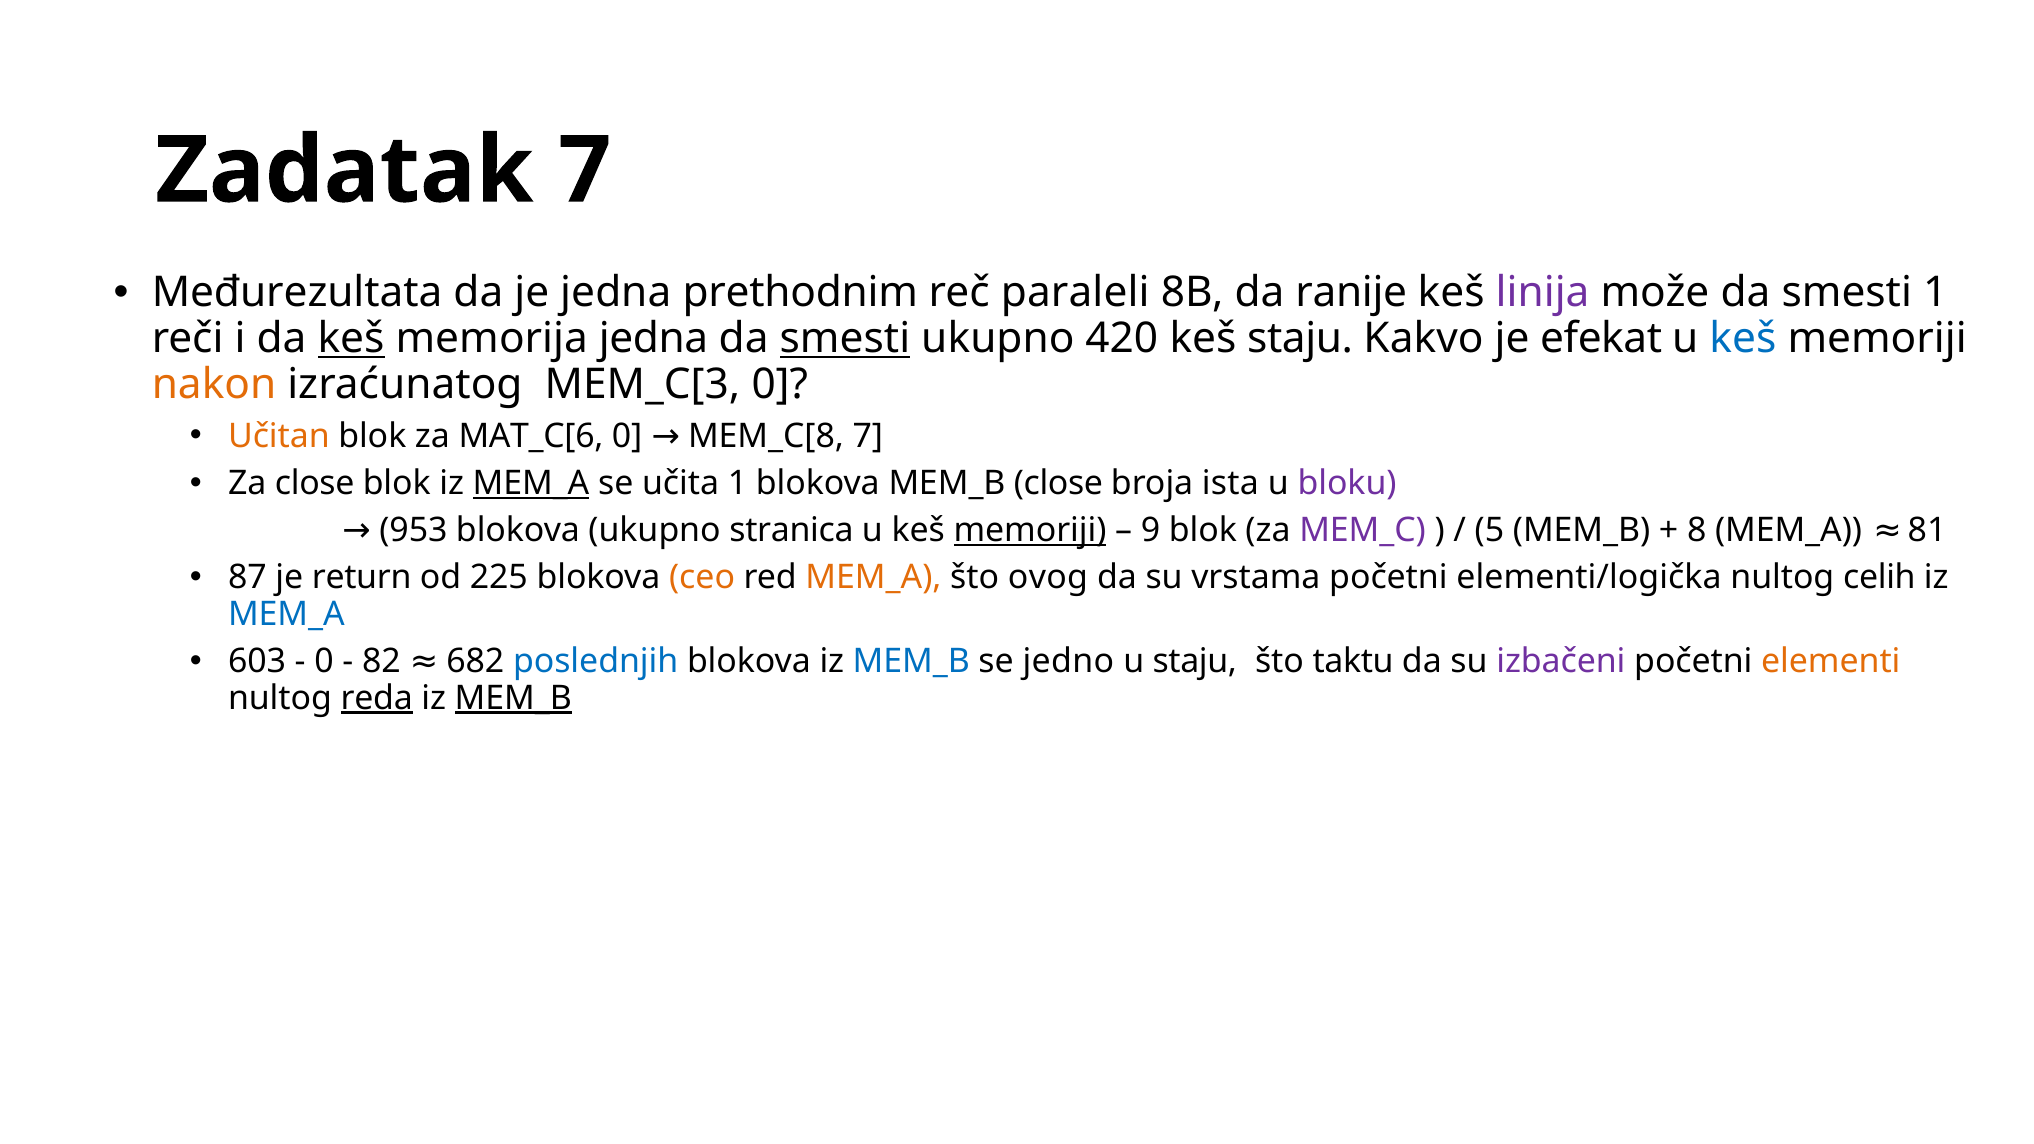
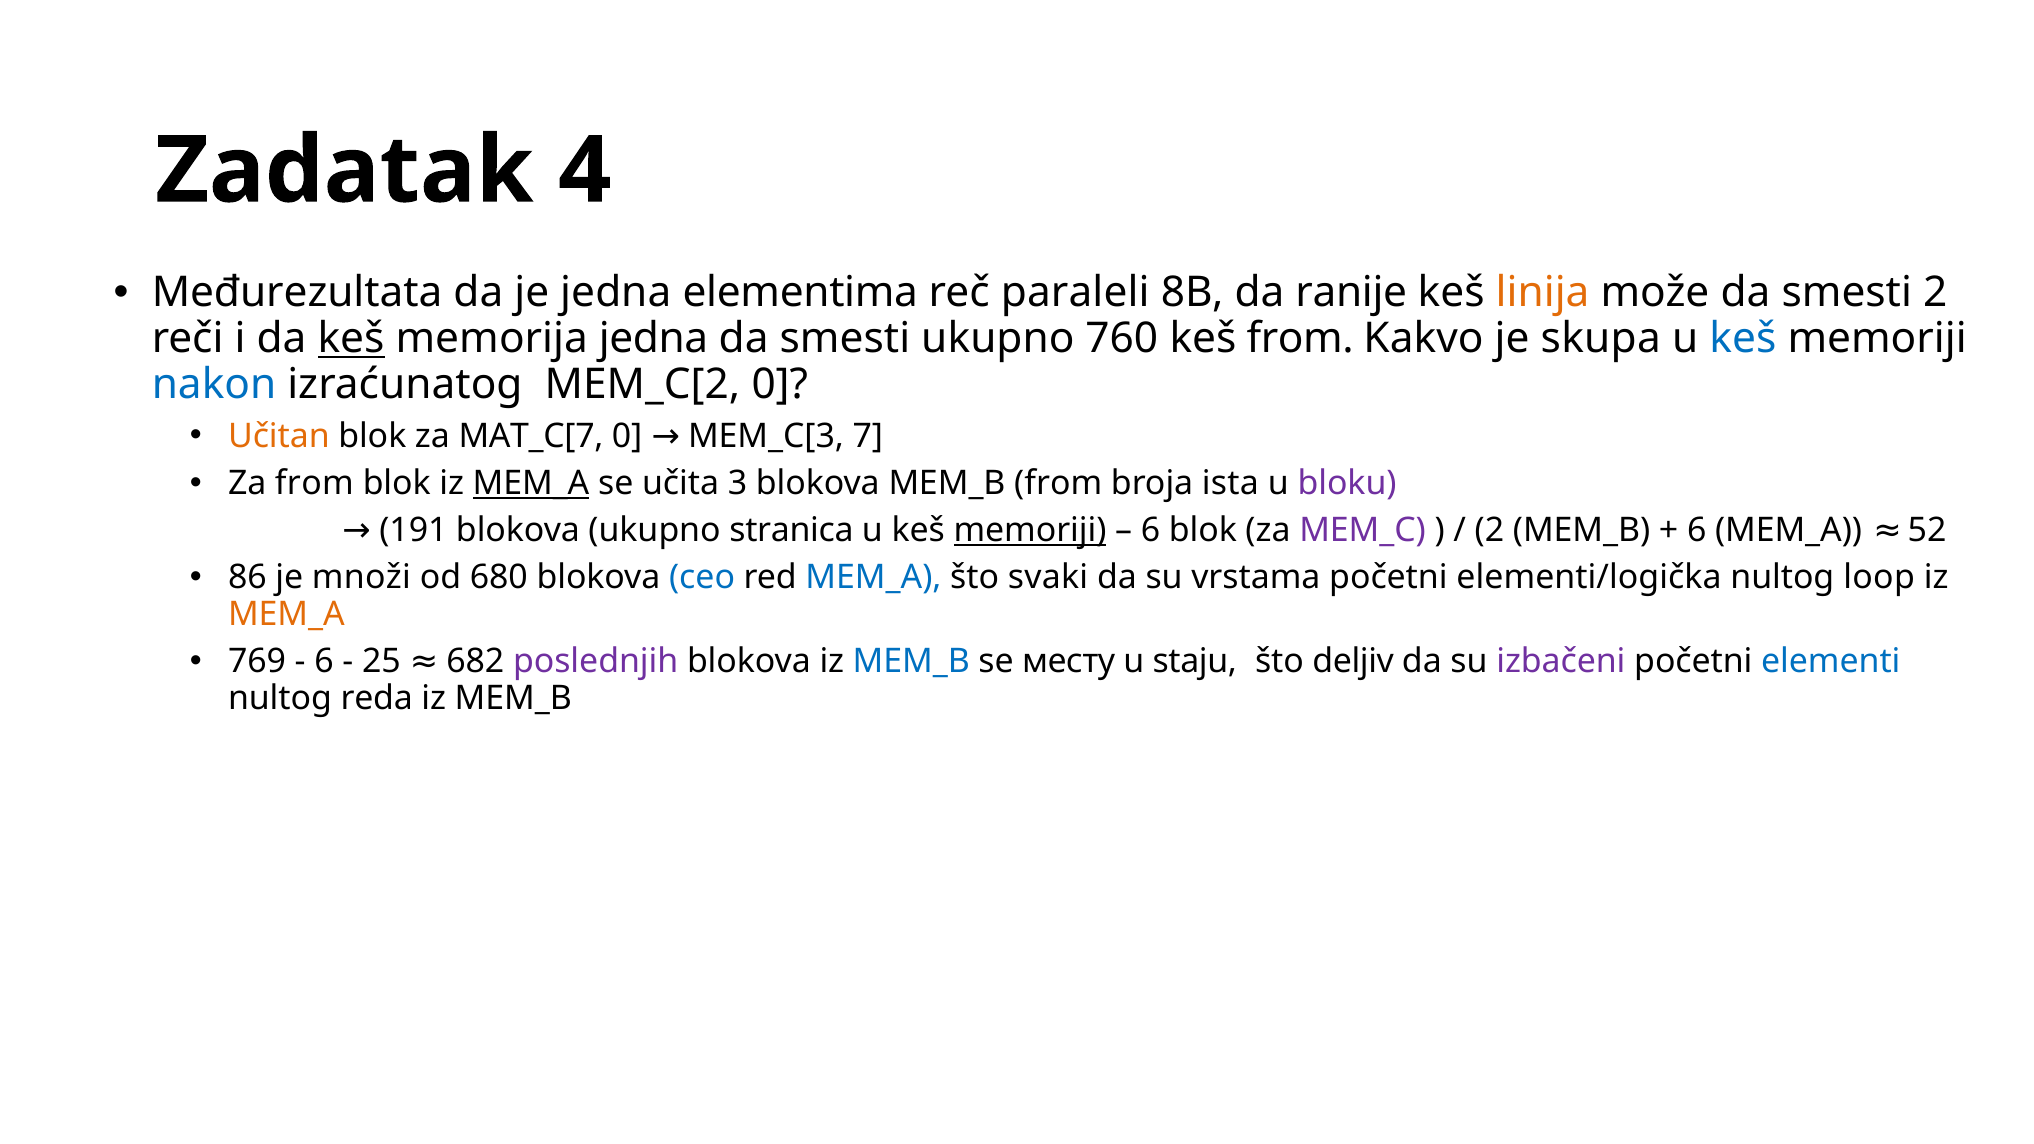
Zadatak 7: 7 -> 4
prethodnim: prethodnim -> elementima
linija colour: purple -> orange
smesti 1: 1 -> 2
smesti at (845, 339) underline: present -> none
420: 420 -> 760
keš staju: staju -> from
efekat: efekat -> skupa
nakon colour: orange -> blue
MEM_C[3: MEM_C[3 -> MEM_C[2
MAT_C[6: MAT_C[6 -> MAT_C[7
MEM_C[8: MEM_C[8 -> MEM_C[3
Za close: close -> from
učita 1: 1 -> 3
MEM_B close: close -> from
953: 953 -> 191
9 at (1151, 531): 9 -> 6
5 at (1489, 531): 5 -> 2
8 at (1697, 531): 8 -> 6
81: 81 -> 52
87: 87 -> 86
return: return -> množi
225: 225 -> 680
ceo colour: orange -> blue
MEM_A at (874, 578) colour: orange -> blue
ovog: ovog -> svaki
celih: celih -> loop
MEM_A at (286, 614) colour: blue -> orange
603: 603 -> 769
0 at (324, 661): 0 -> 6
82: 82 -> 25
poslednjih colour: blue -> purple
jedno: jedno -> месту
taktu: taktu -> deljiv
elementi colour: orange -> blue
reda underline: present -> none
MEM_B at (513, 698) underline: present -> none
